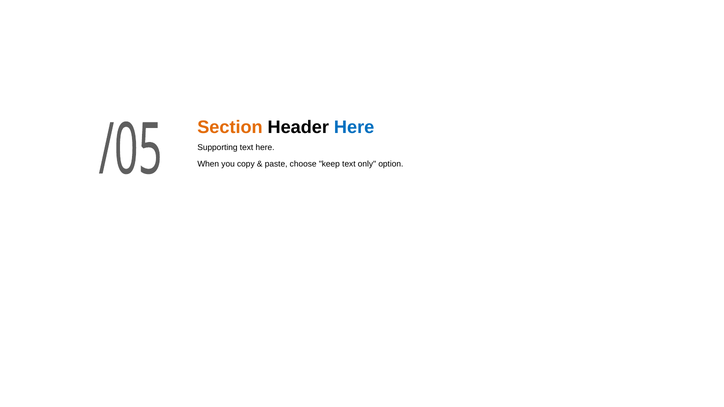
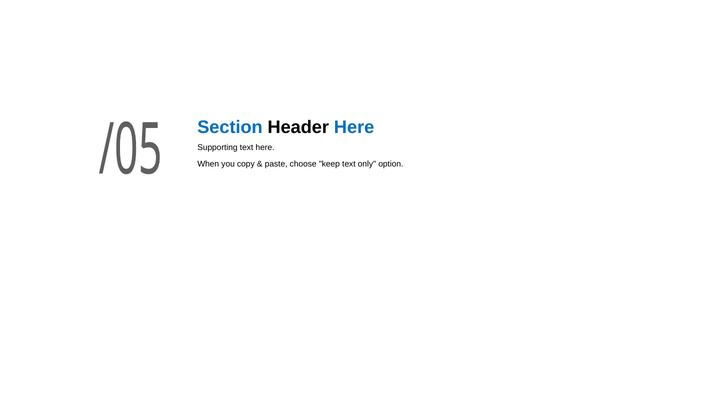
Section colour: orange -> blue
